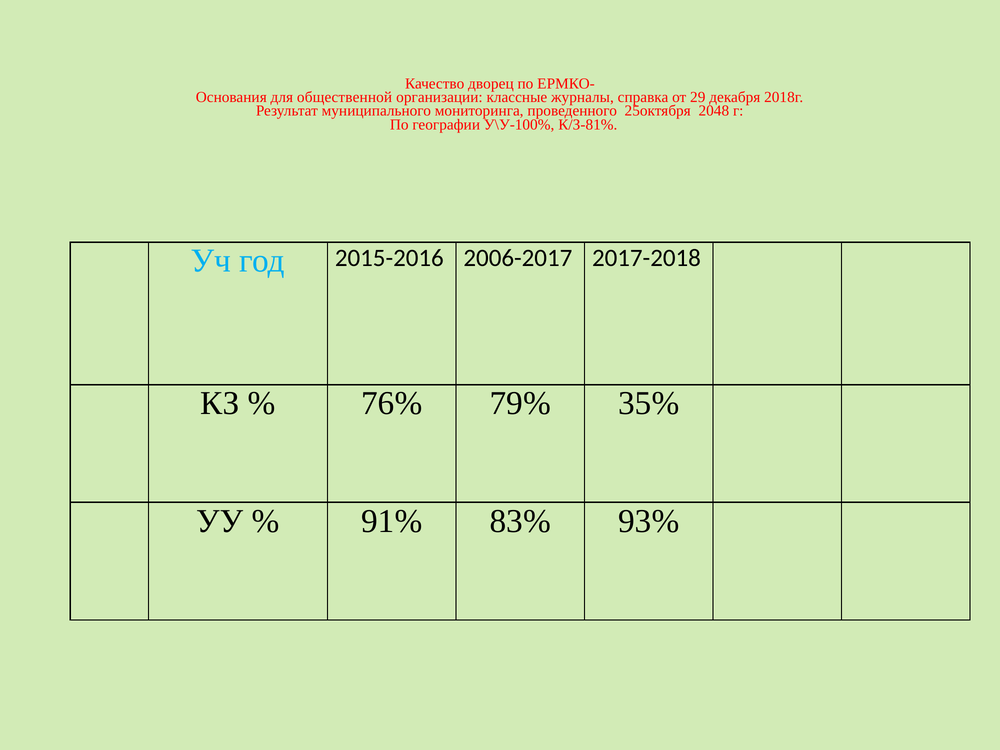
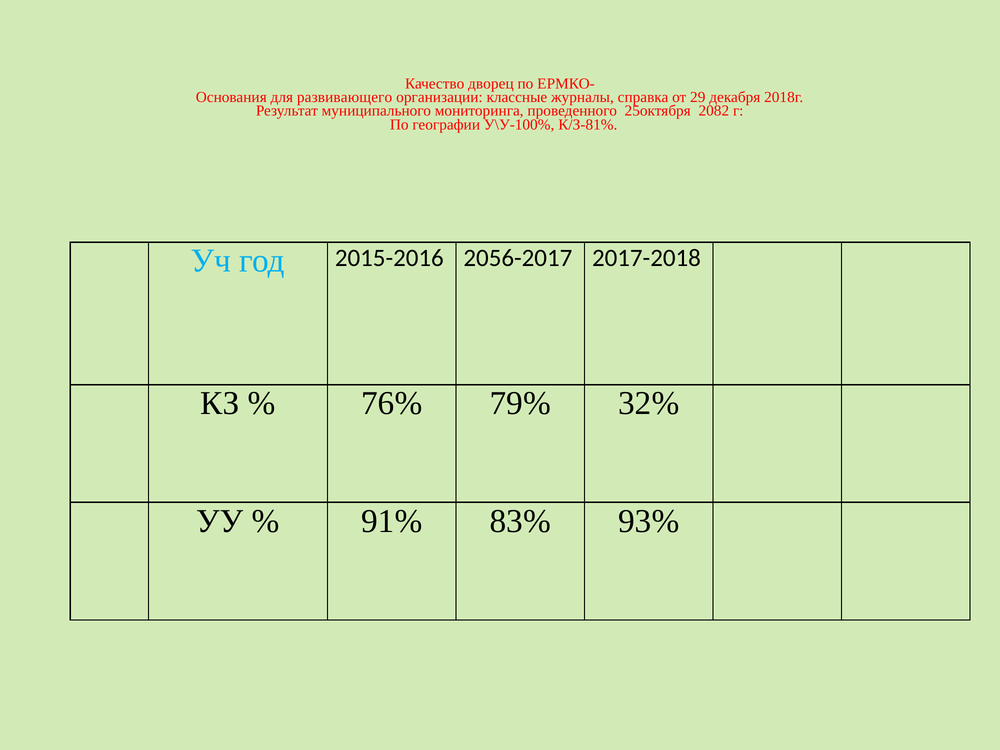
общественной: общественной -> развивающего
2048: 2048 -> 2082
2006-2017: 2006-2017 -> 2056-2017
35%: 35% -> 32%
